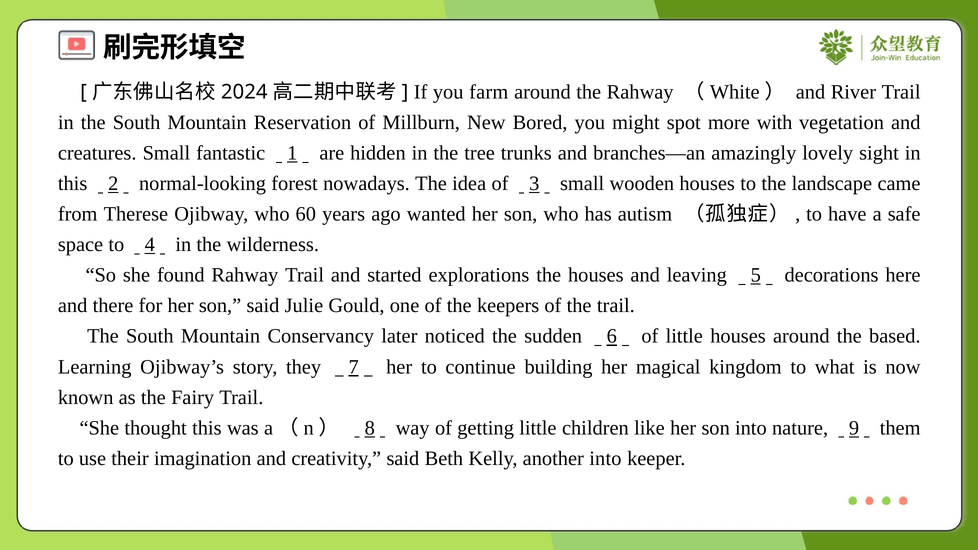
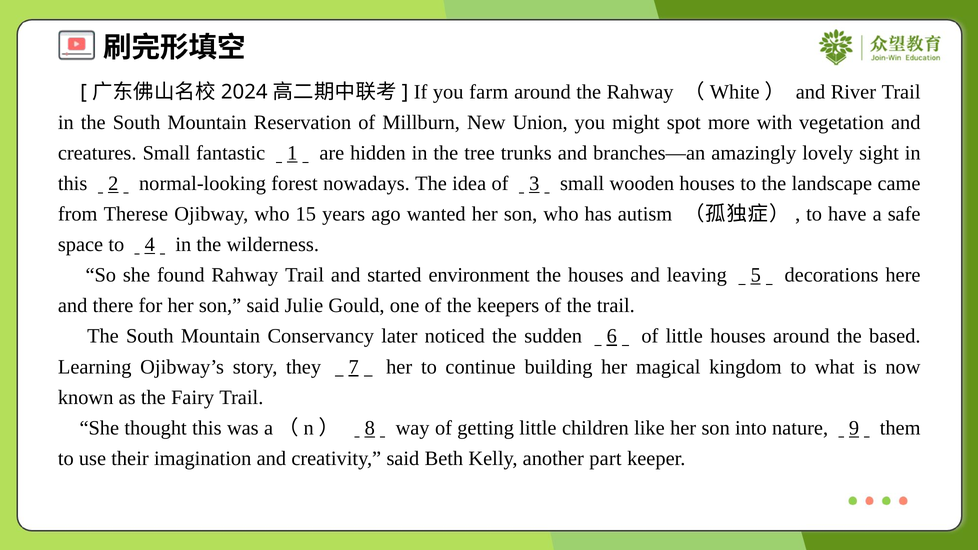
Bored: Bored -> Union
60: 60 -> 15
explorations: explorations -> environment
another into: into -> part
